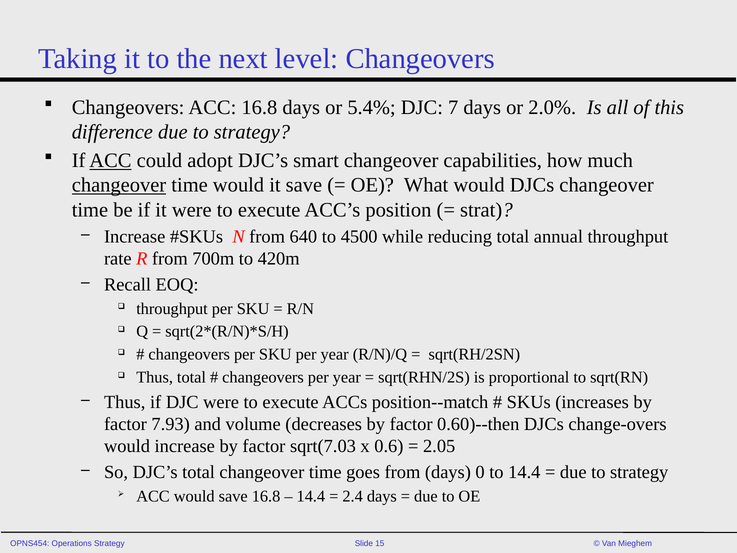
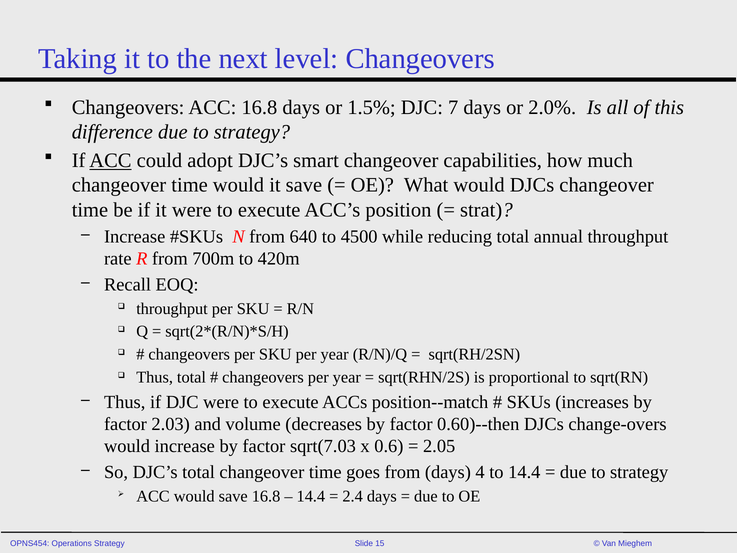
5.4%: 5.4% -> 1.5%
changeover at (119, 185) underline: present -> none
7.93: 7.93 -> 2.03
0: 0 -> 4
